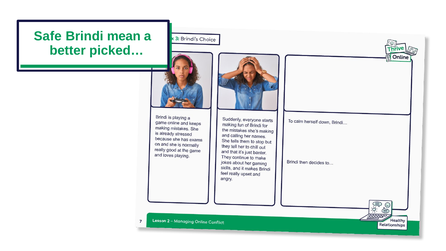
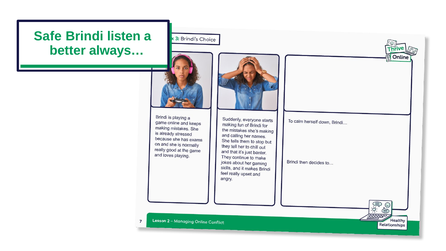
mean: mean -> listen
picked…: picked… -> always…
